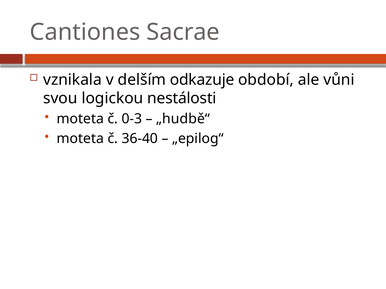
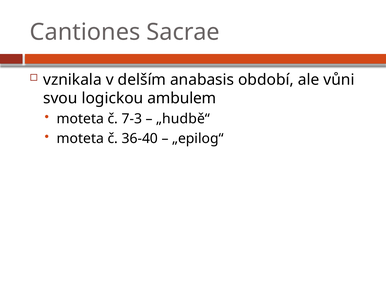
odkazuje: odkazuje -> anabasis
nestálosti: nestálosti -> ambulem
0-3: 0-3 -> 7-3
